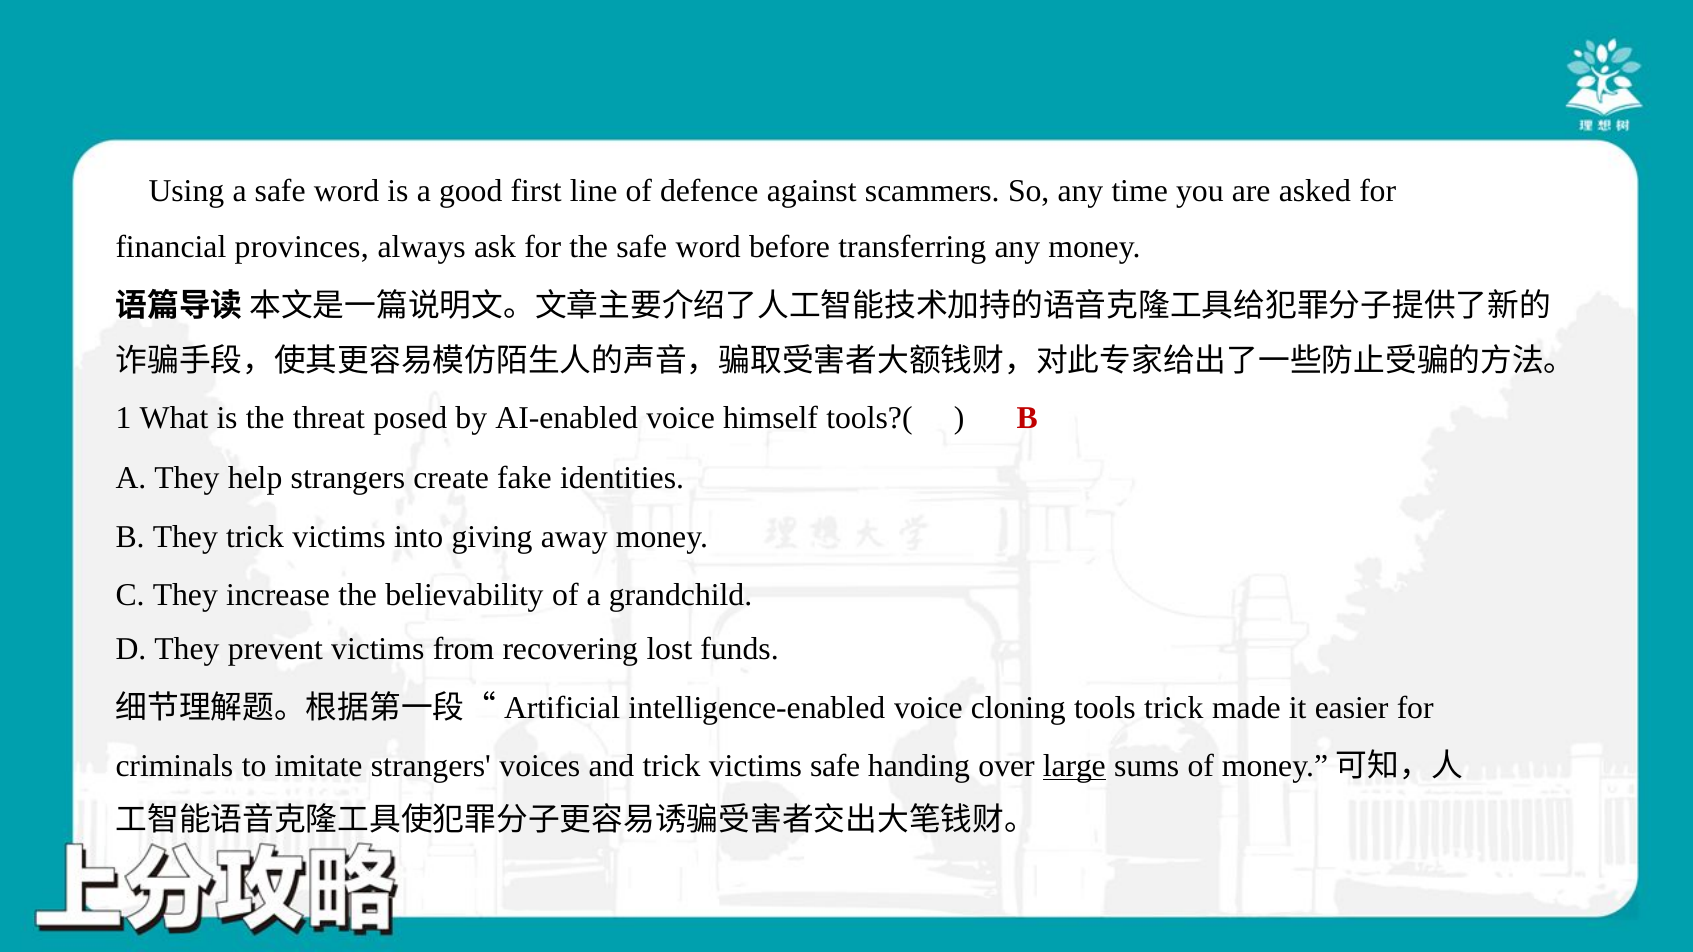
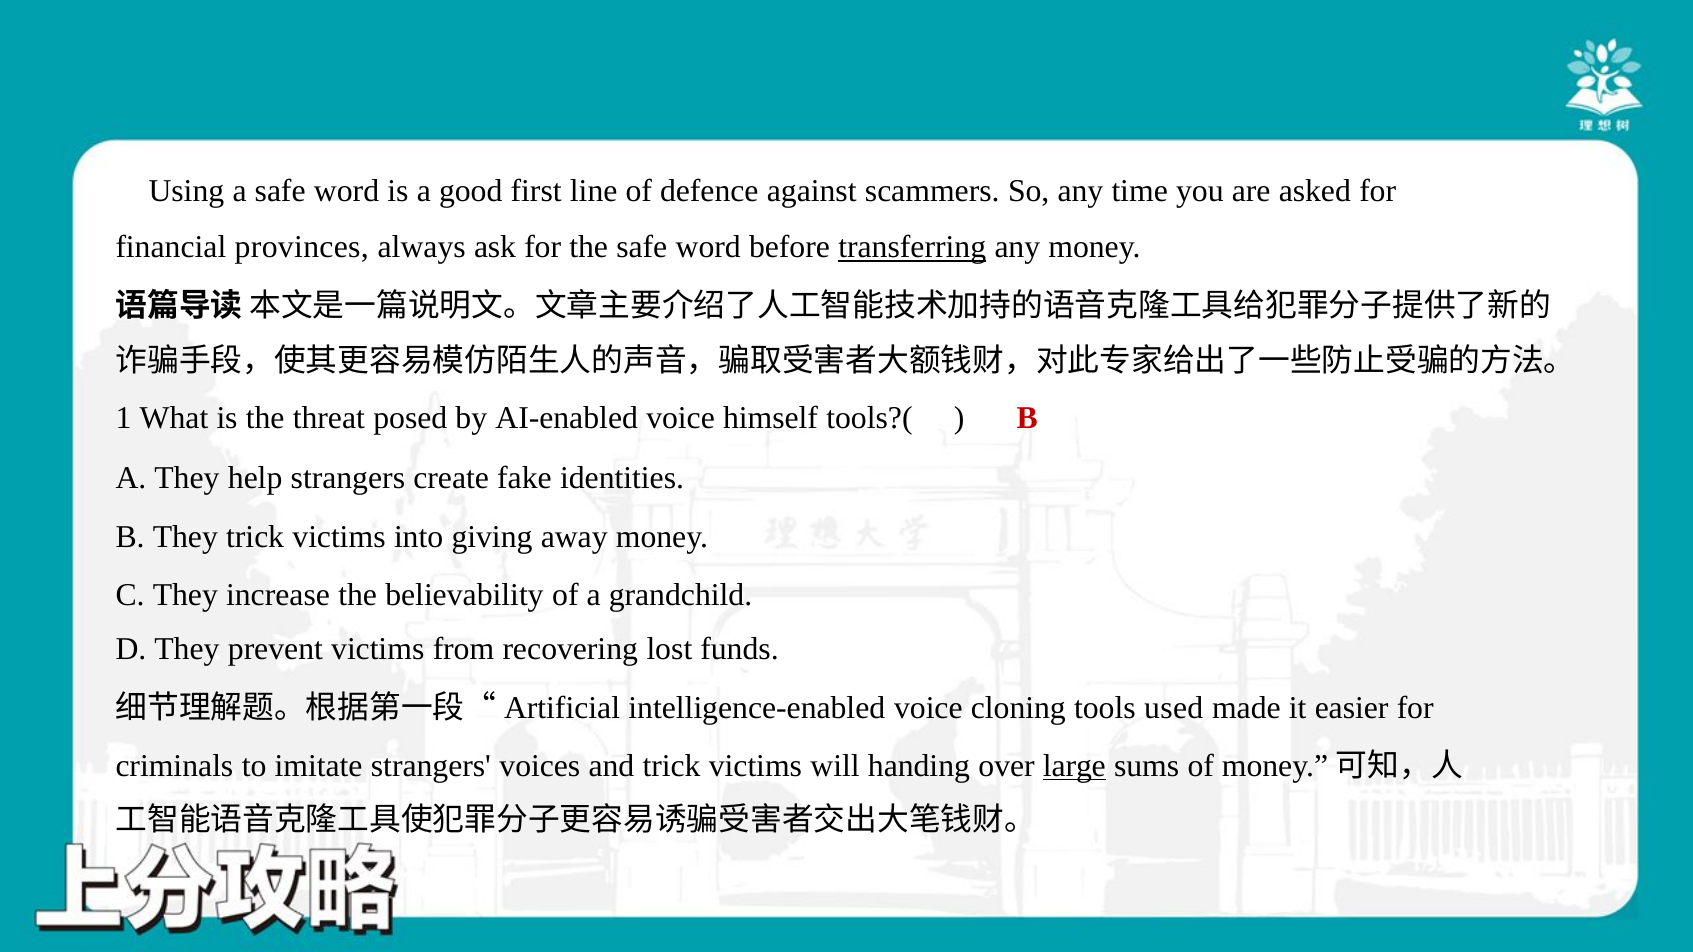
transferring underline: none -> present
tools trick: trick -> used
victims safe: safe -> will
